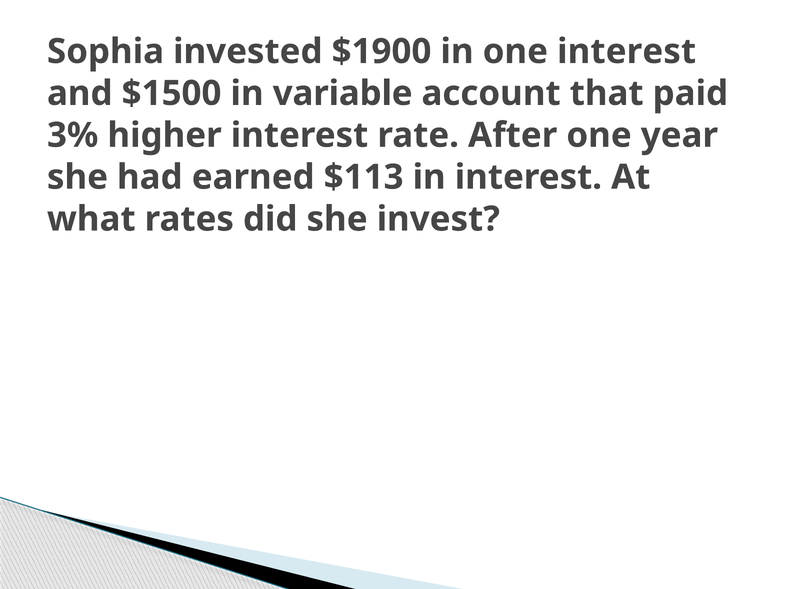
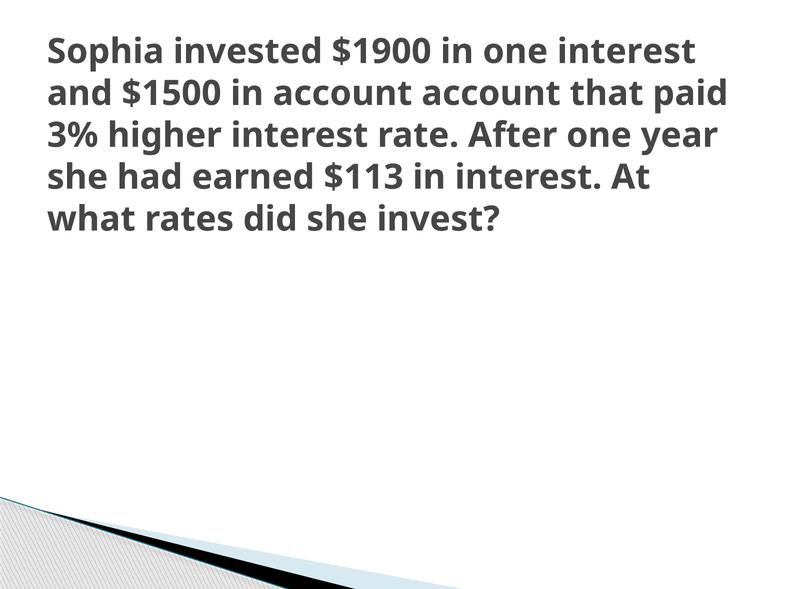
in variable: variable -> account
